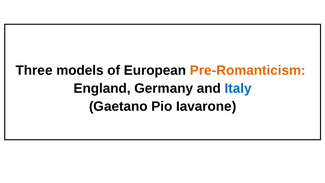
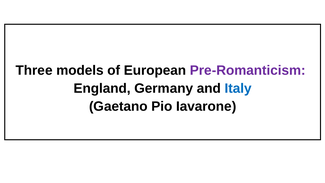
Pre-Romanticism colour: orange -> purple
